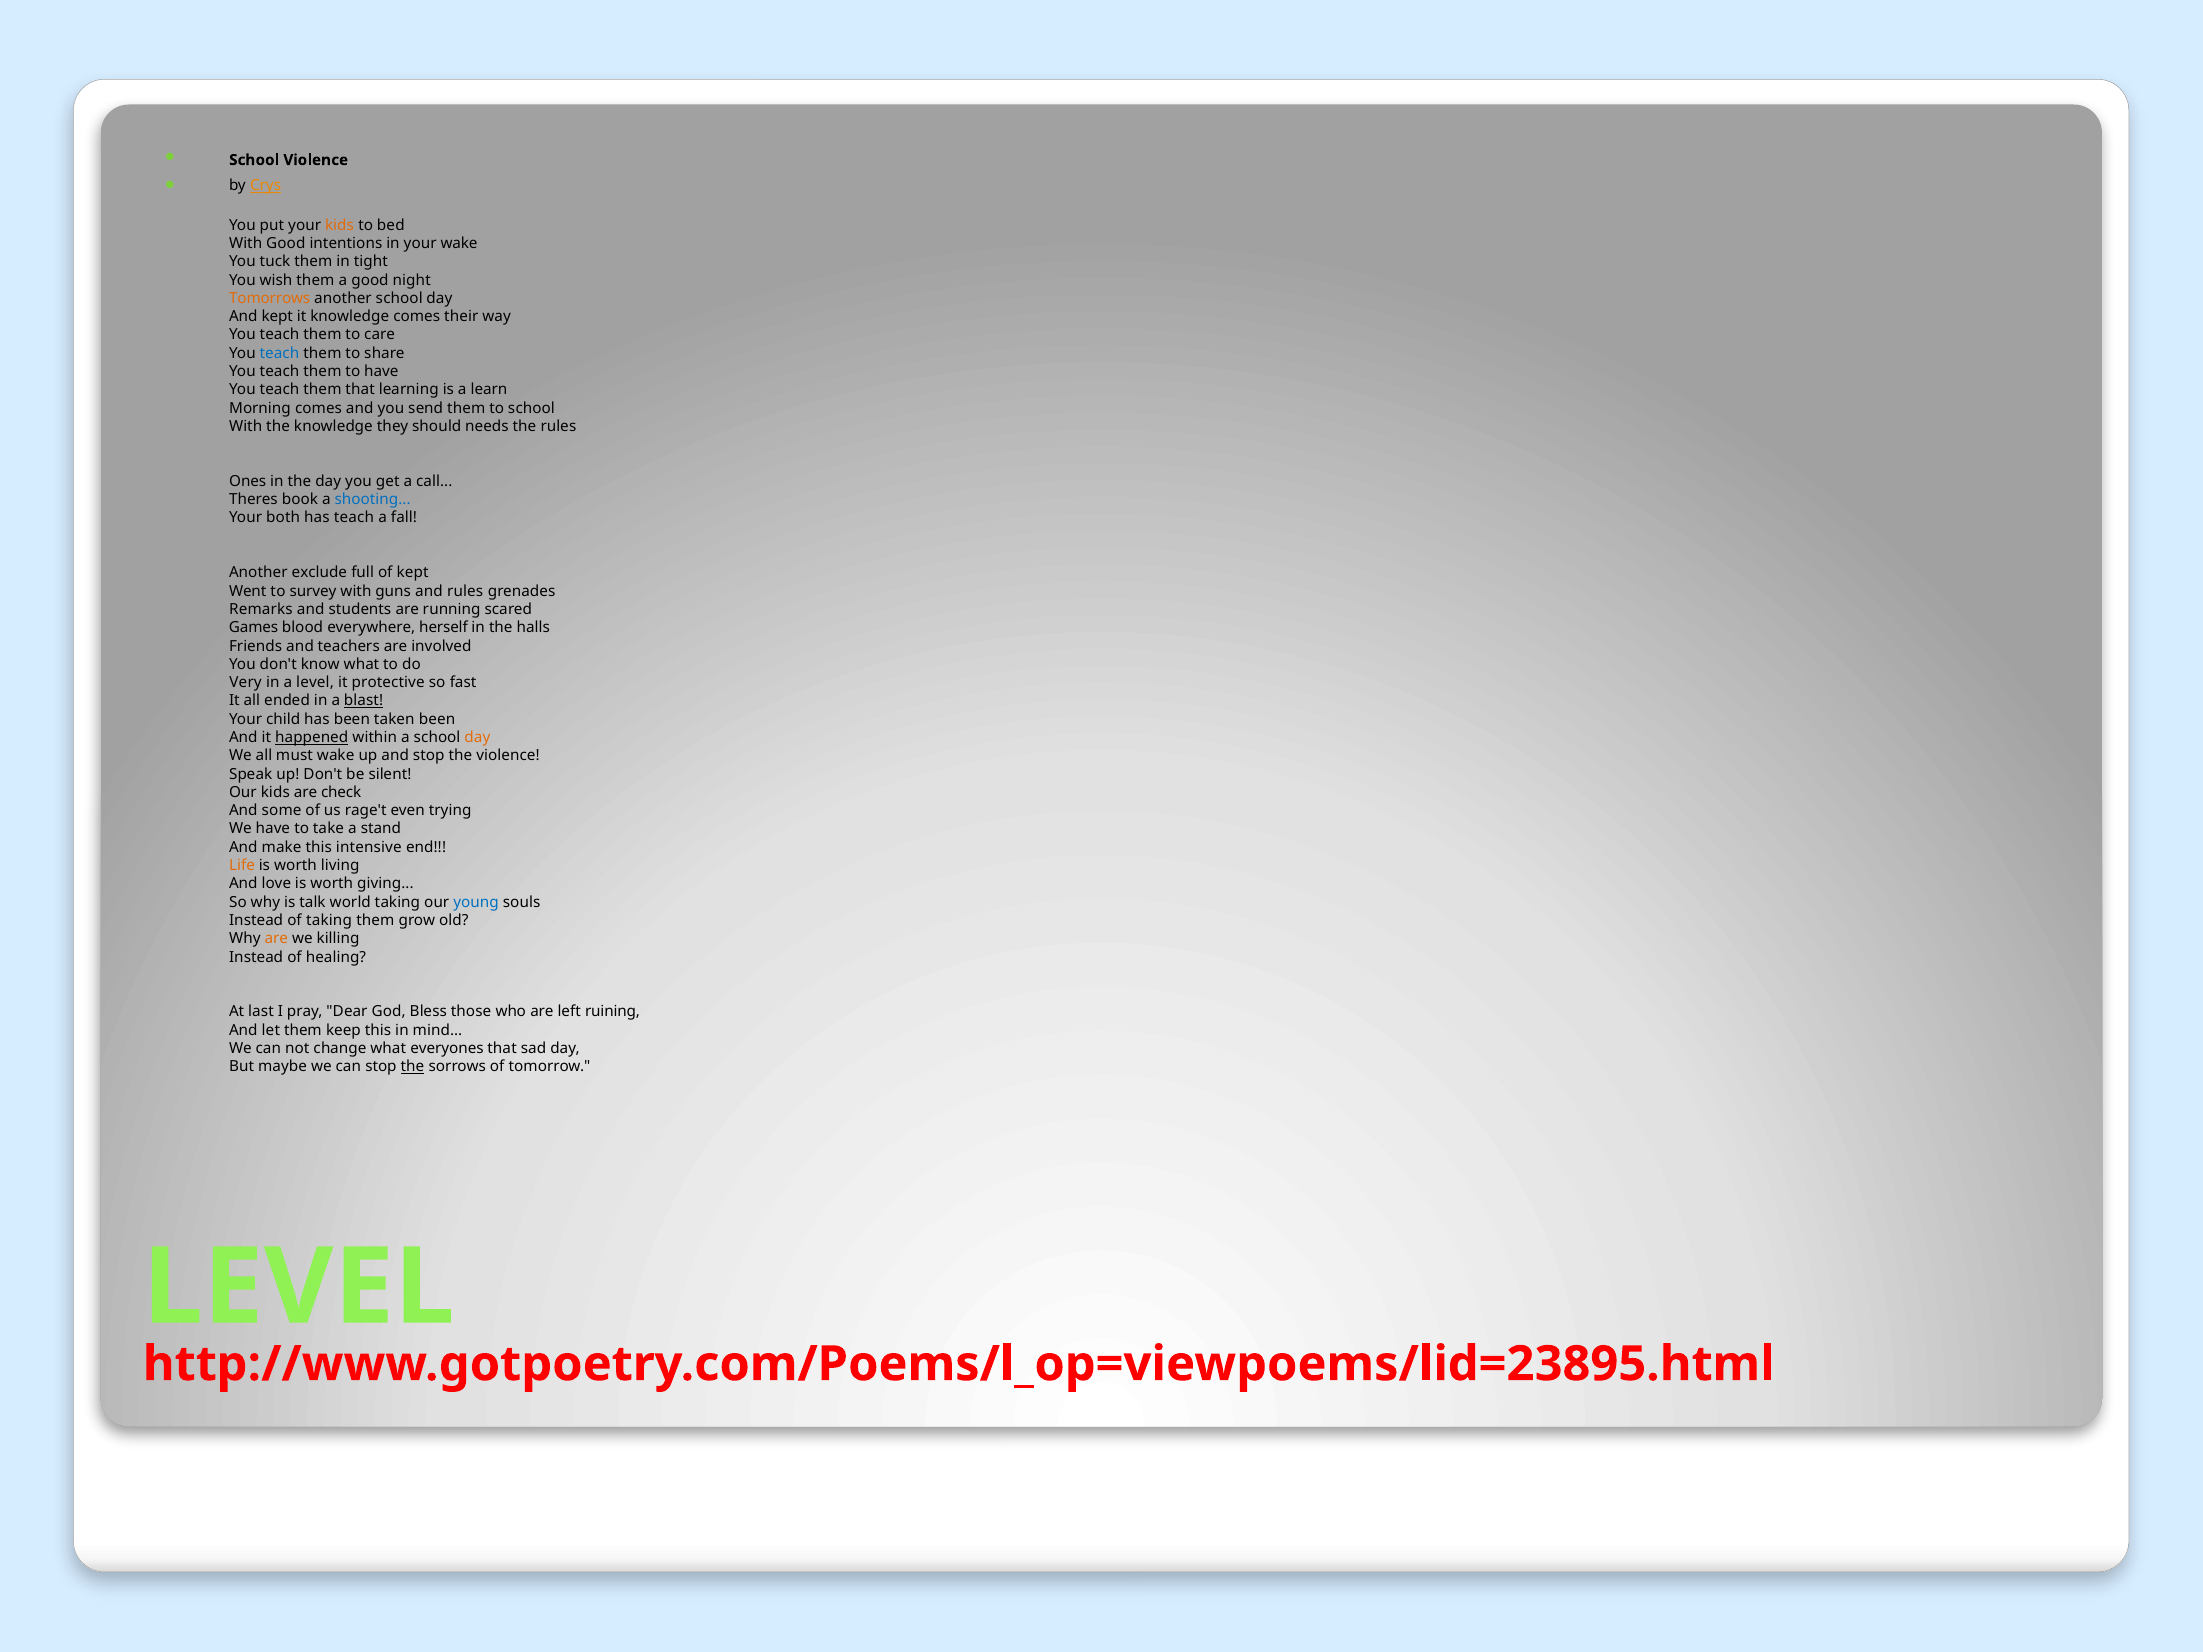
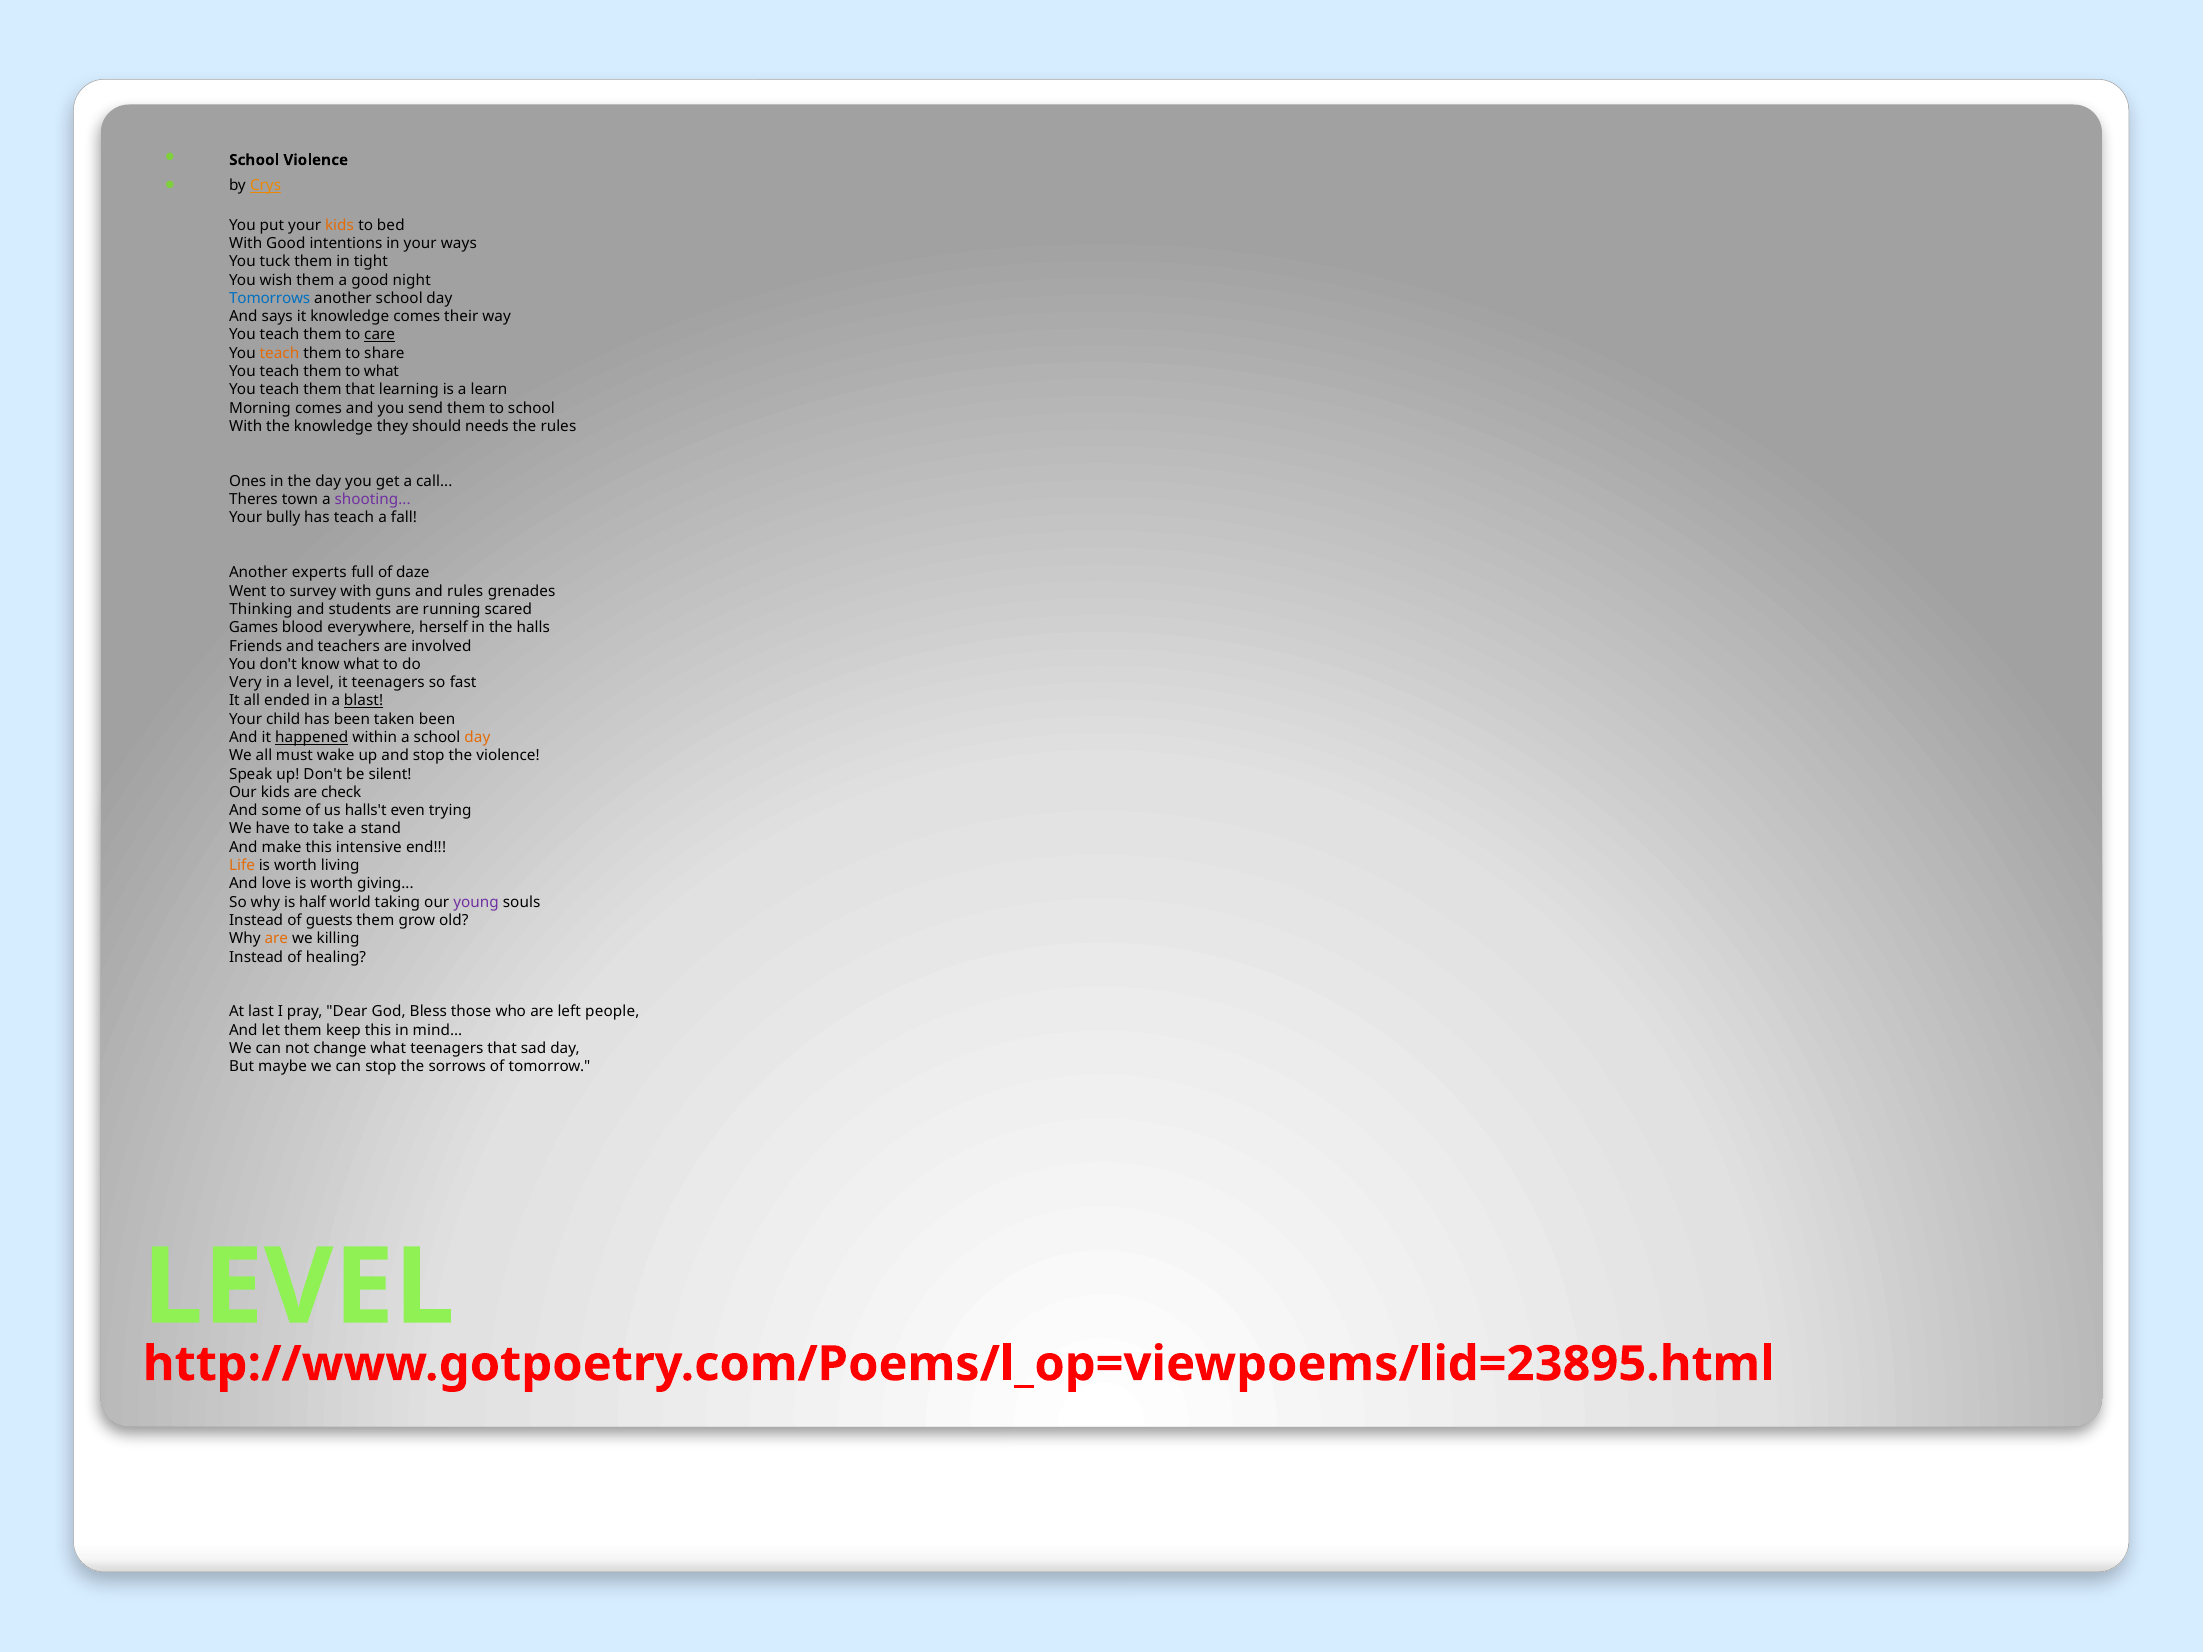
your wake: wake -> ways
Tomorrows colour: orange -> blue
And kept: kept -> says
care underline: none -> present
teach at (279, 353) colour: blue -> orange
to have: have -> what
book: book -> town
shooting colour: blue -> purple
both: both -> bully
exclude: exclude -> experts
of kept: kept -> daze
Remarks: Remarks -> Thinking
it protective: protective -> teenagers
rage't: rage't -> halls't
talk: talk -> half
young colour: blue -> purple
of taking: taking -> guests
ruining: ruining -> people
what everyones: everyones -> teenagers
the at (413, 1067) underline: present -> none
